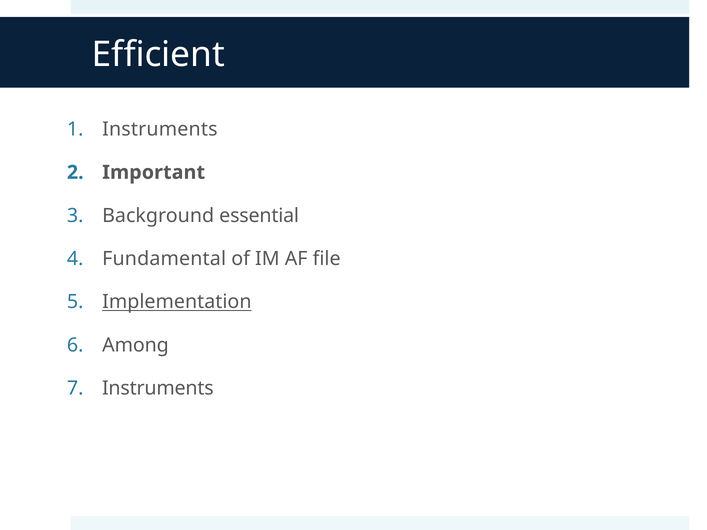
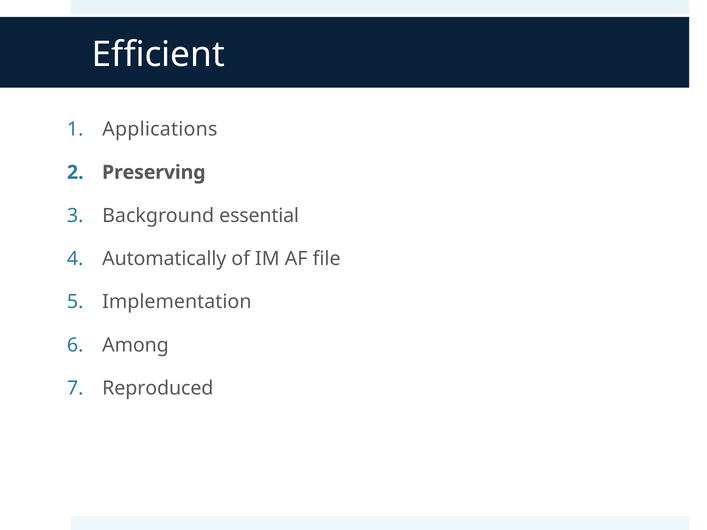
Instruments at (160, 129): Instruments -> Applications
Important: Important -> Preserving
Fundamental: Fundamental -> Automatically
Implementation underline: present -> none
Instruments at (158, 389): Instruments -> Reproduced
